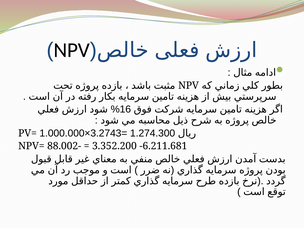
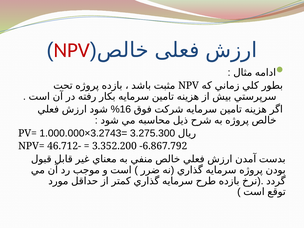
NPV at (72, 50) colour: black -> red
1.274.300: 1.274.300 -> 3.275.300
88.002-: 88.002- -> 46.712-
-6.211.681: -6.211.681 -> -6.867.792
